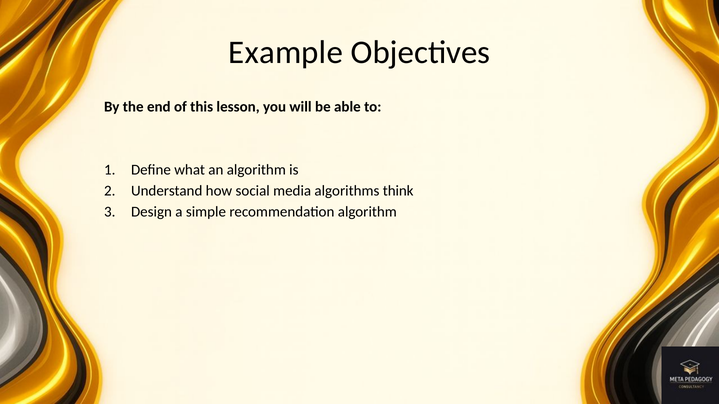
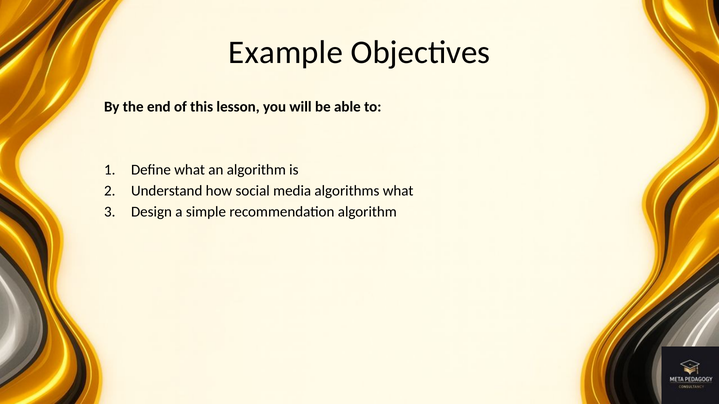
algorithms think: think -> what
